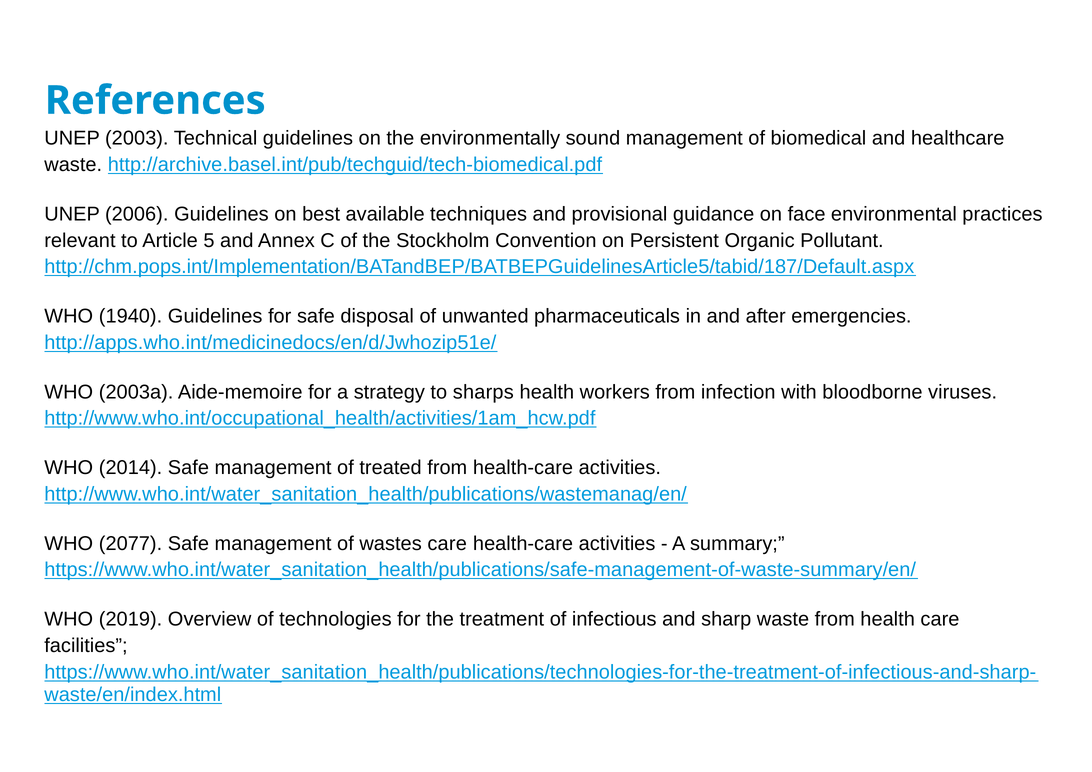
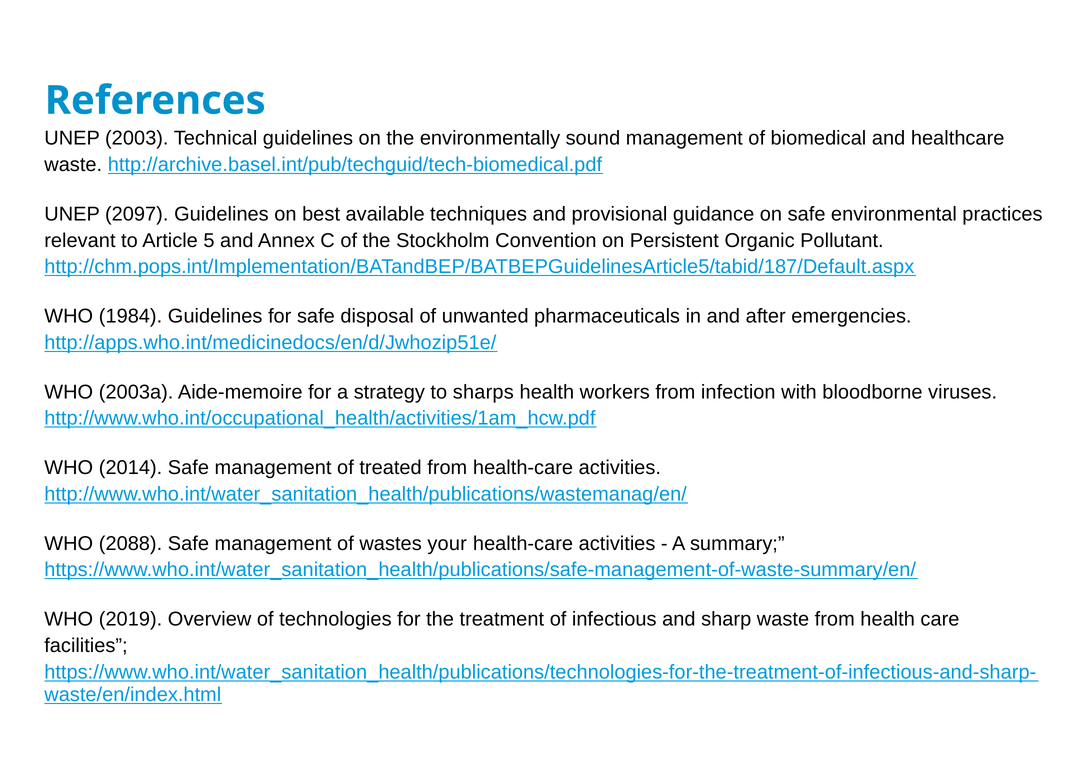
2006: 2006 -> 2097
on face: face -> safe
1940: 1940 -> 1984
2077: 2077 -> 2088
wastes care: care -> your
